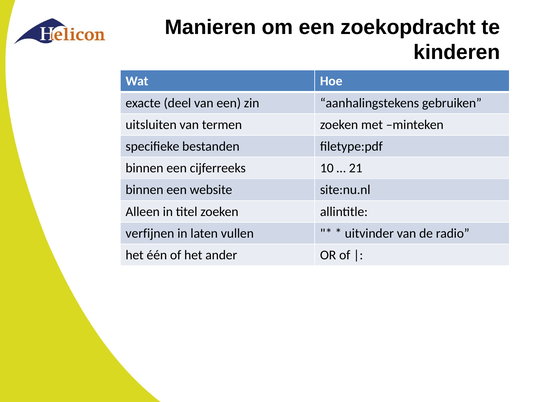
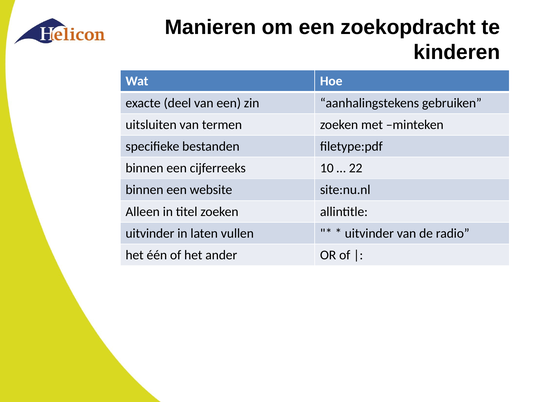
21: 21 -> 22
verfijnen at (150, 233): verfijnen -> uitvinder
